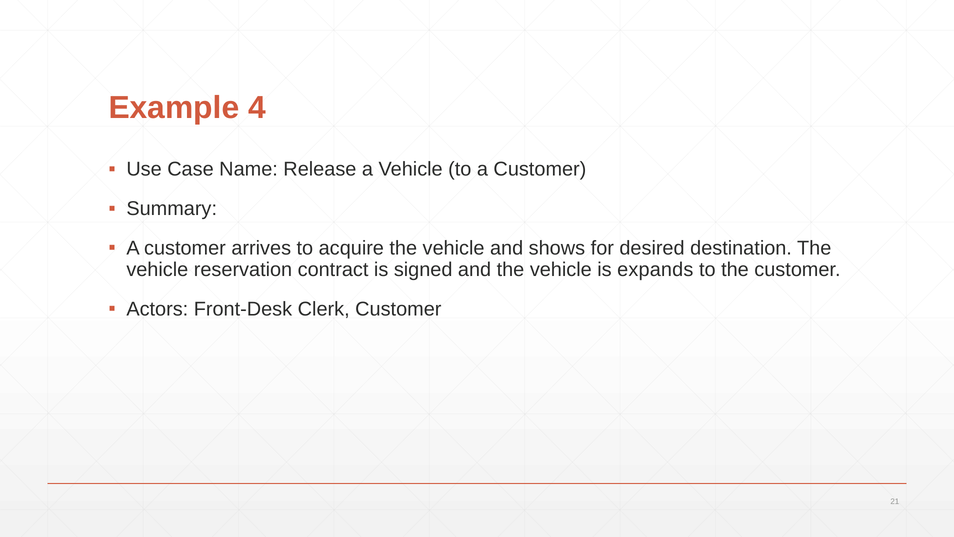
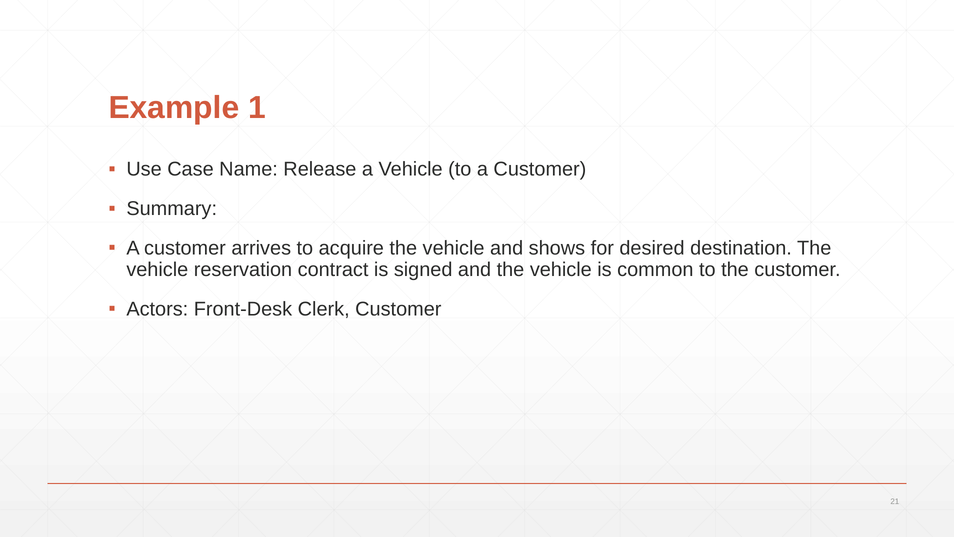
4: 4 -> 1
expands: expands -> common
